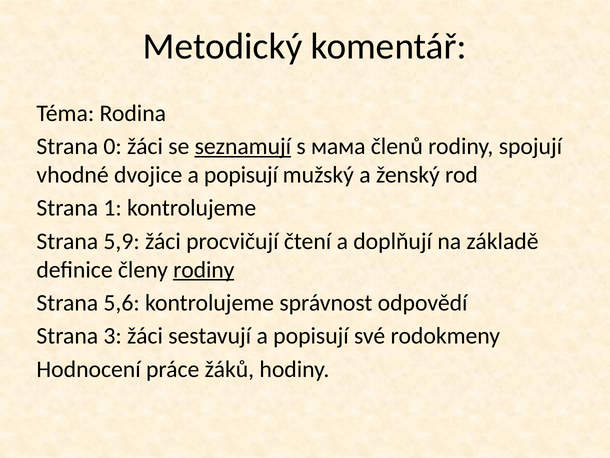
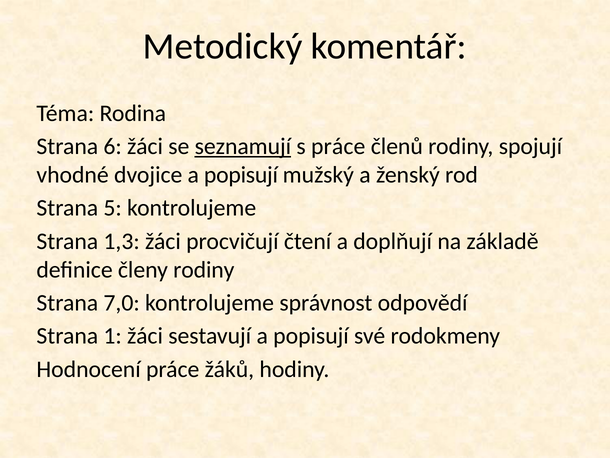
0: 0 -> 6
s мама: мама -> práce
1: 1 -> 5
5,9: 5,9 -> 1,3
rodiny at (204, 269) underline: present -> none
5,6: 5,6 -> 7,0
3: 3 -> 1
